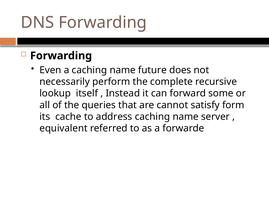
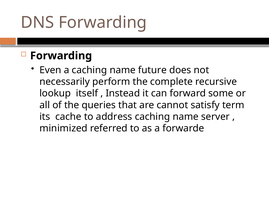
form: form -> term
equivalent: equivalent -> minimized
